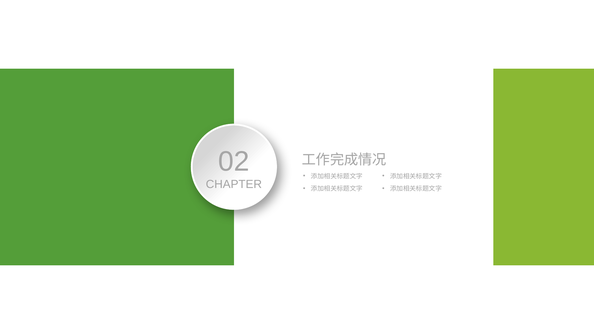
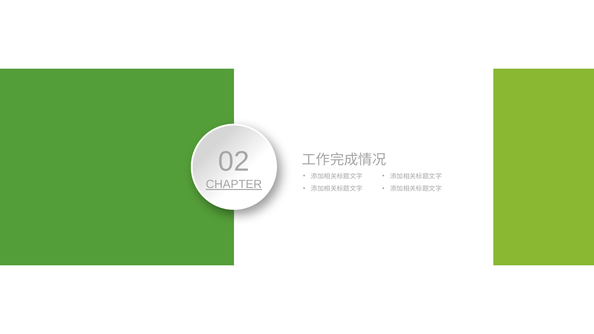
CHAPTER underline: none -> present
